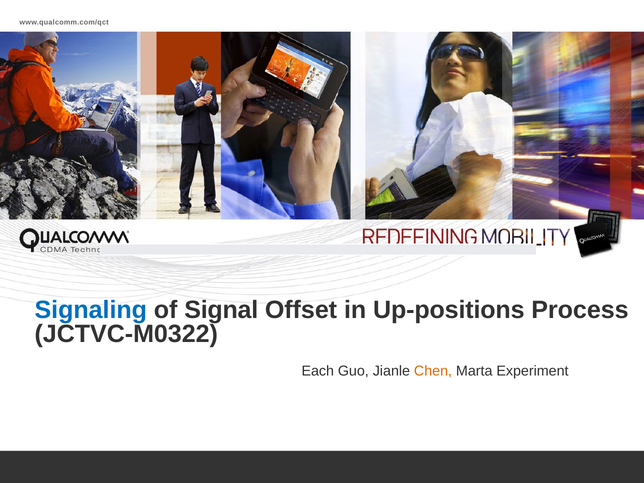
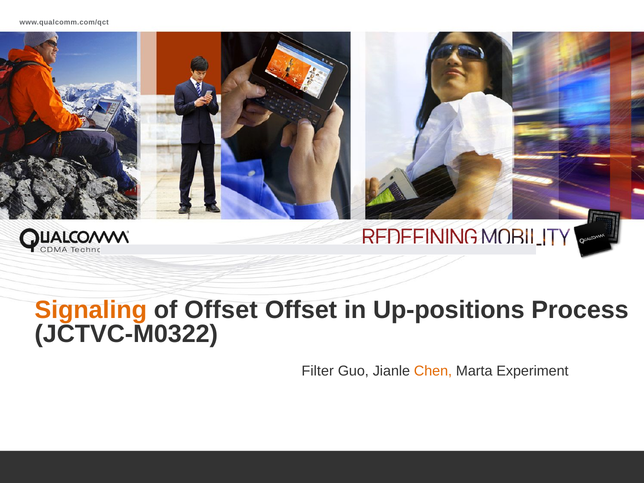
Signaling colour: blue -> orange
of Signal: Signal -> Offset
Each: Each -> Filter
